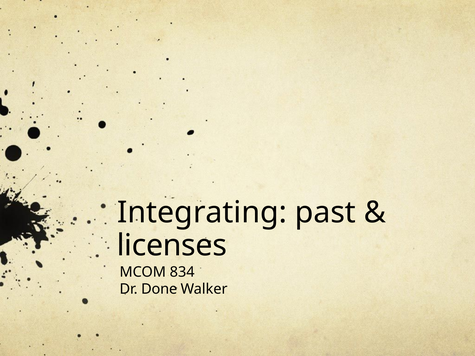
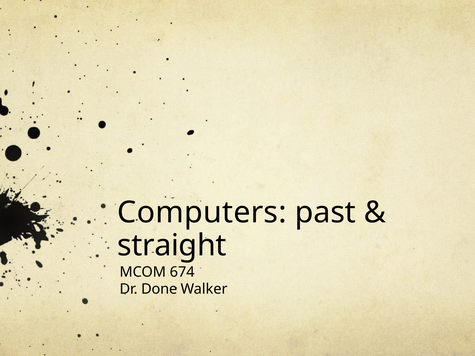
Integrating: Integrating -> Computers
licenses: licenses -> straight
834: 834 -> 674
